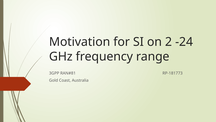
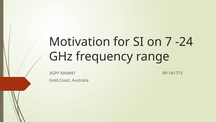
2: 2 -> 7
